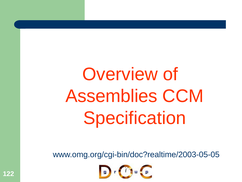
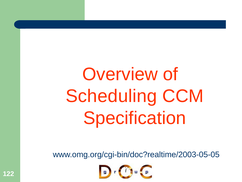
Assemblies: Assemblies -> Scheduling
